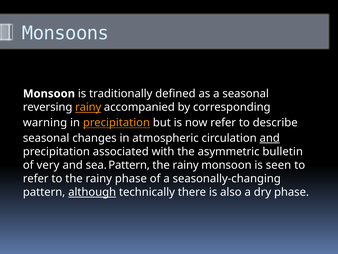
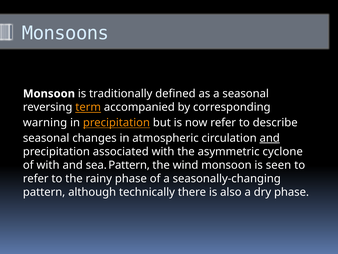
reversing rainy: rainy -> term
bulletin: bulletin -> cyclone
of very: very -> with
rainy at (186, 165): rainy -> wind
although underline: present -> none
